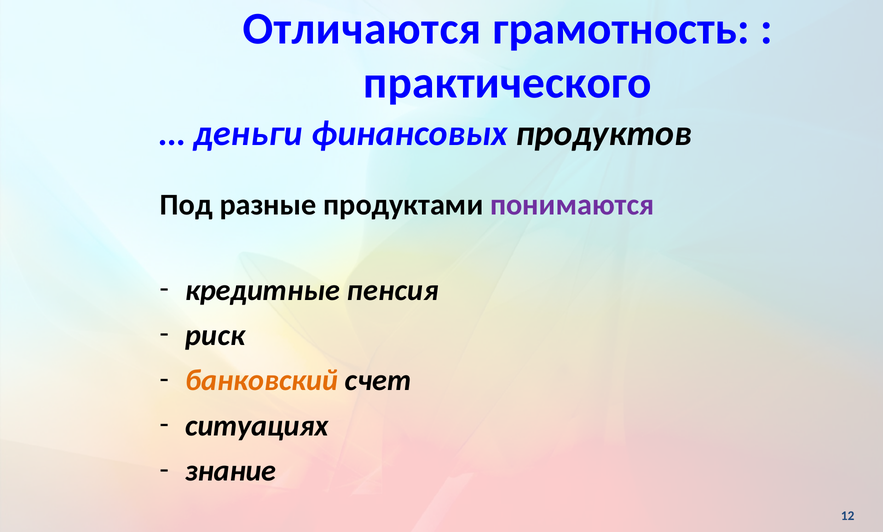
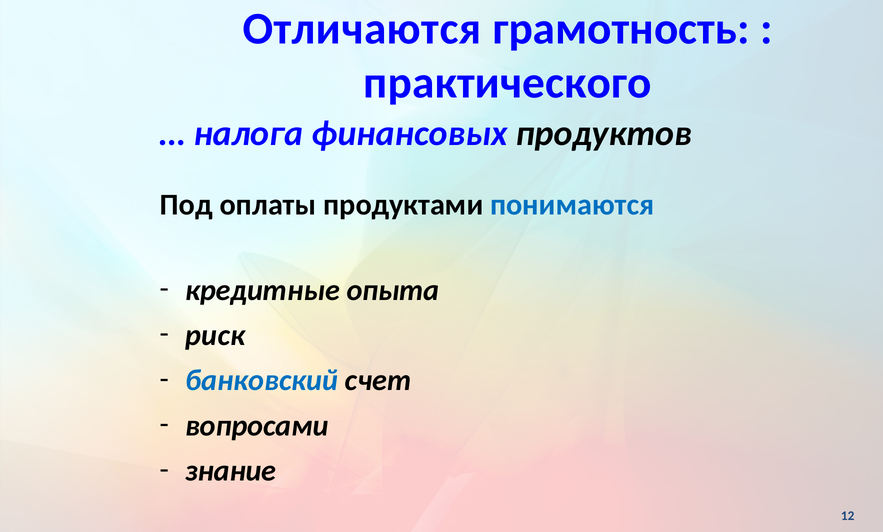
деньги: деньги -> налога
разные: разные -> оплаты
понимаются colour: purple -> blue
пенсия: пенсия -> опыта
банковский colour: orange -> blue
ситуациях: ситуациях -> вопросами
